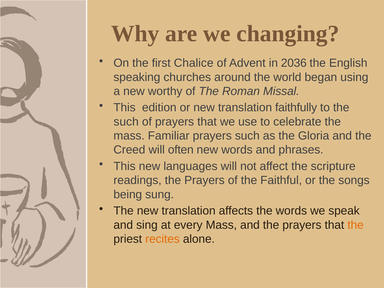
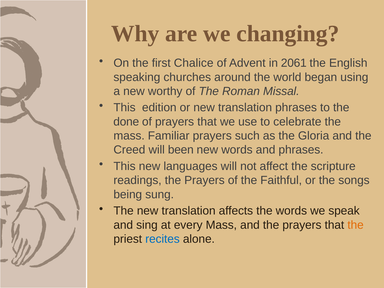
2036: 2036 -> 2061
translation faithfully: faithfully -> phrases
such at (126, 122): such -> done
often: often -> been
recites colour: orange -> blue
